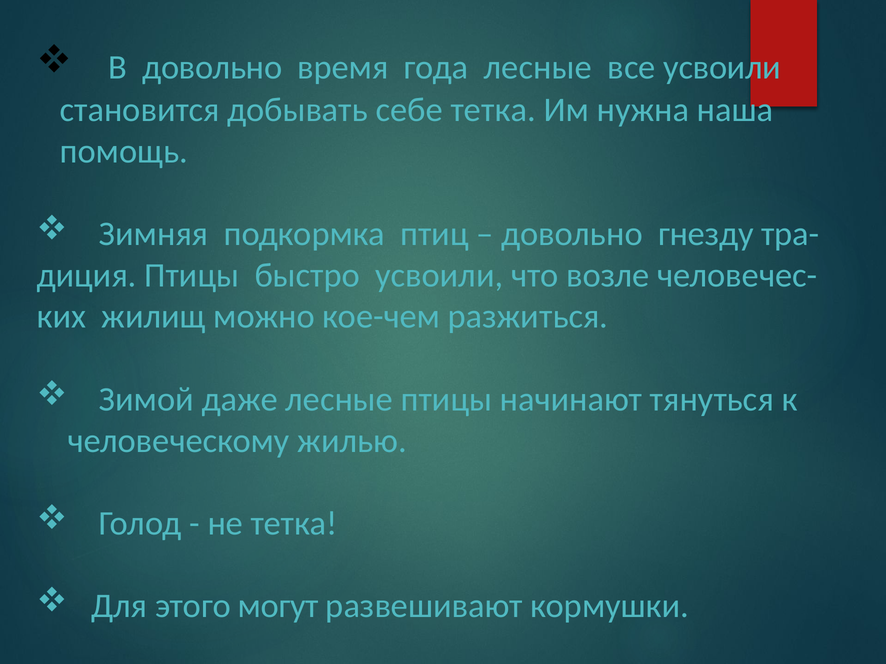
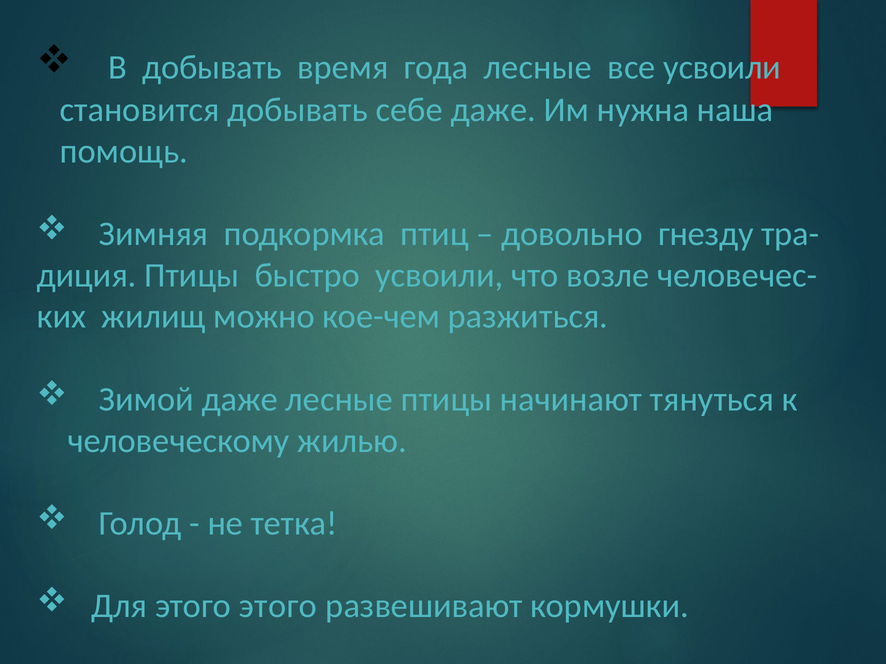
В довольно: довольно -> добывать
себе тетка: тетка -> даже
этого могут: могут -> этого
